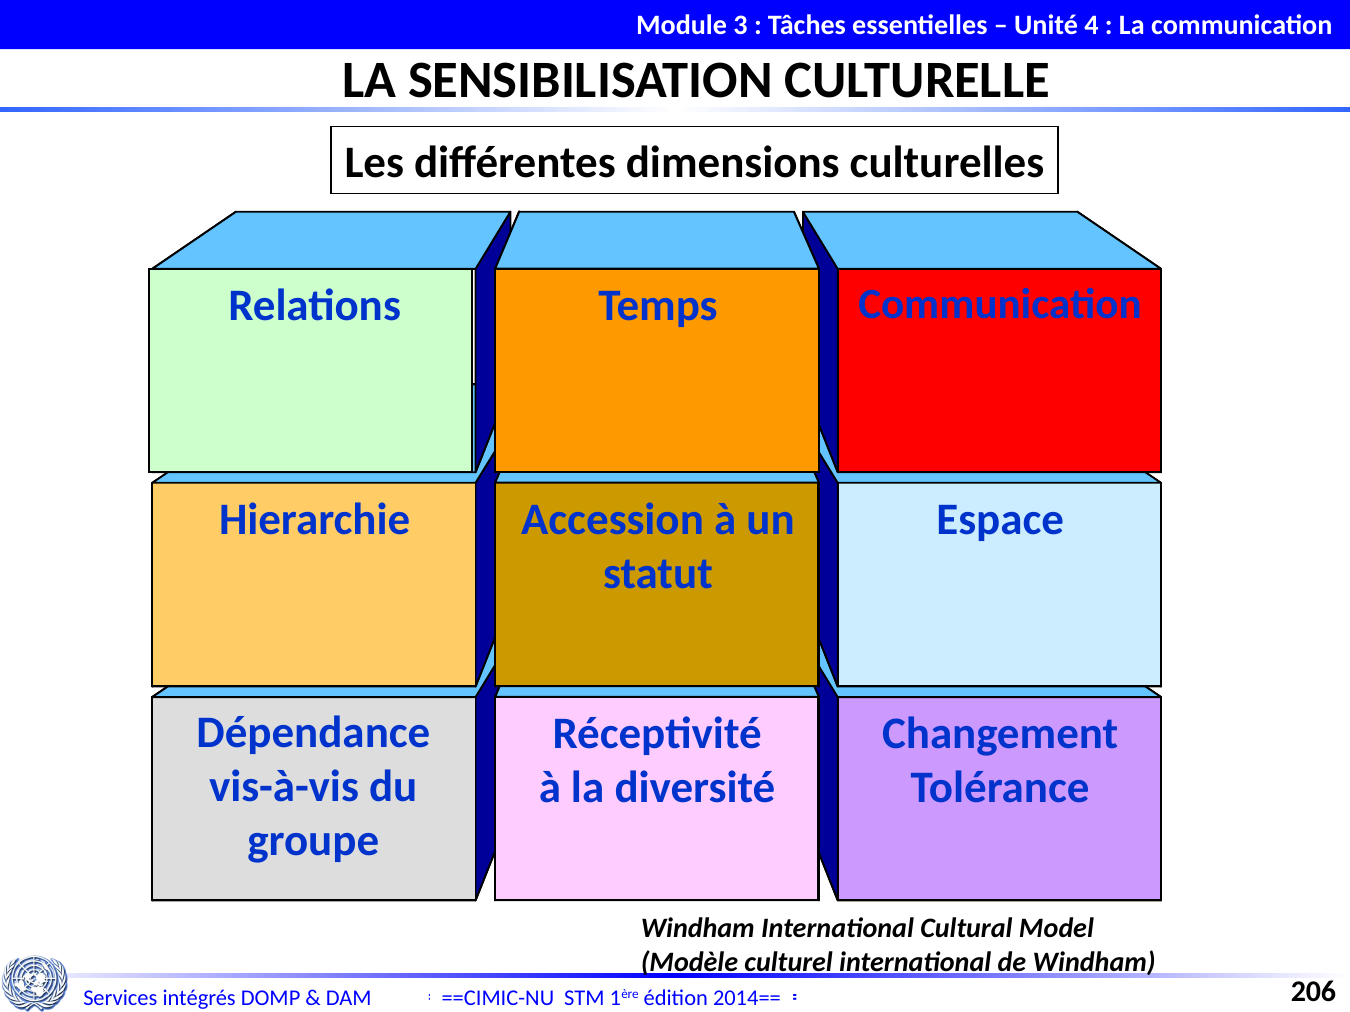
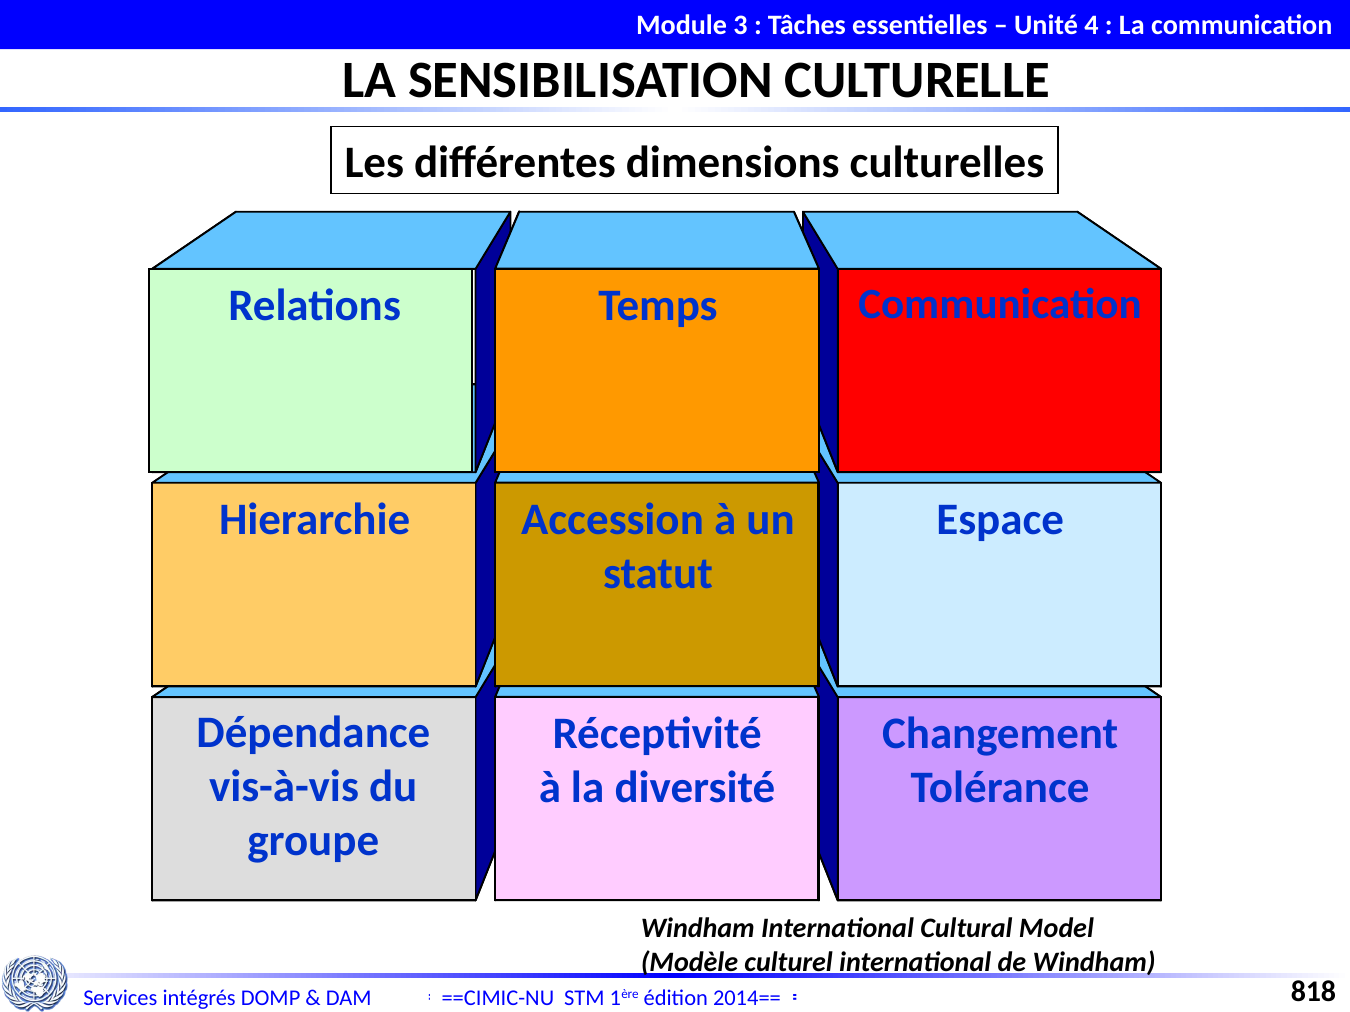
206: 206 -> 818
